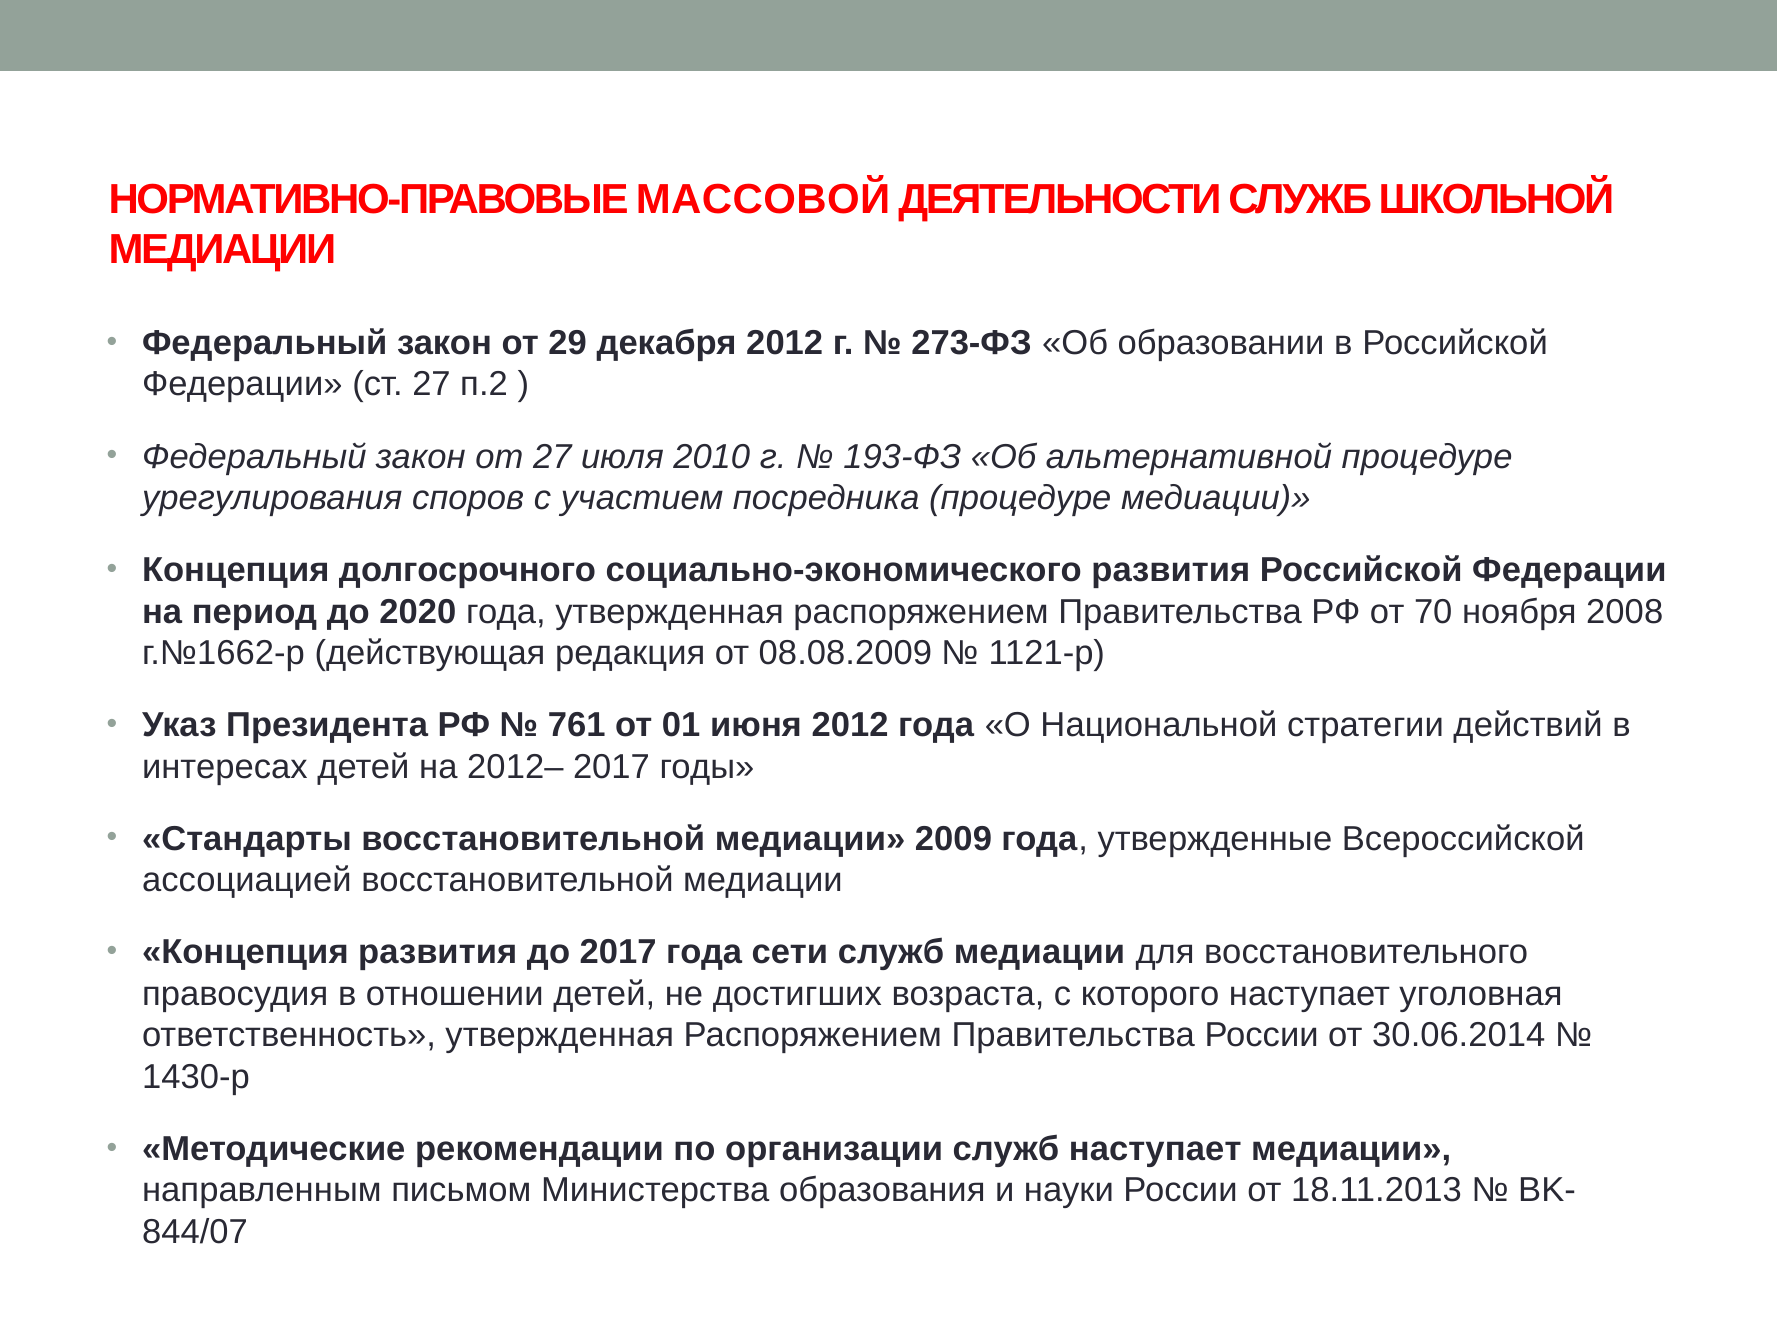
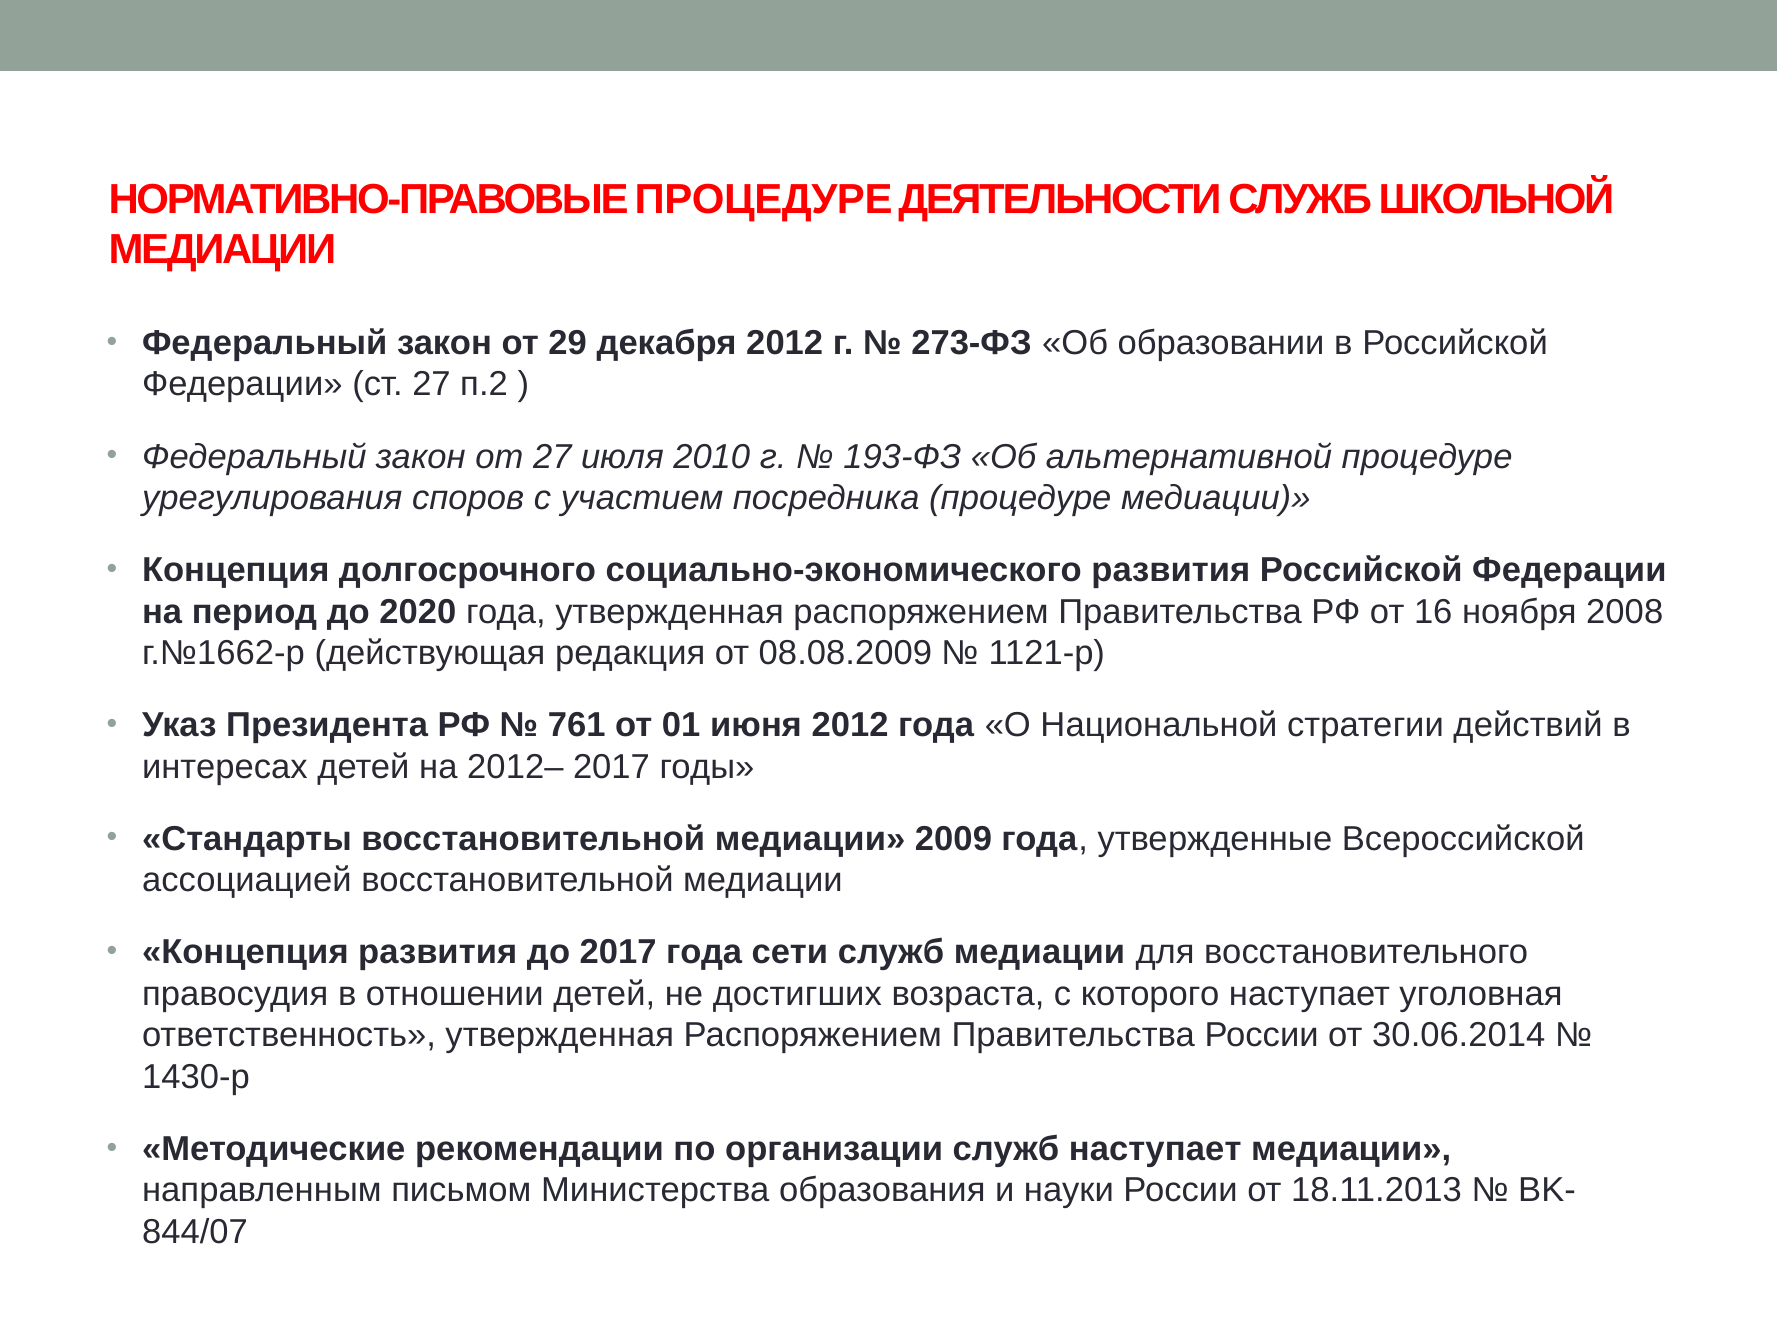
НОРМАТИВНО-ПРАВОВЫЕ МАССОВОЙ: МАССОВОЙ -> ПРОЦЕДУРЕ
70: 70 -> 16
